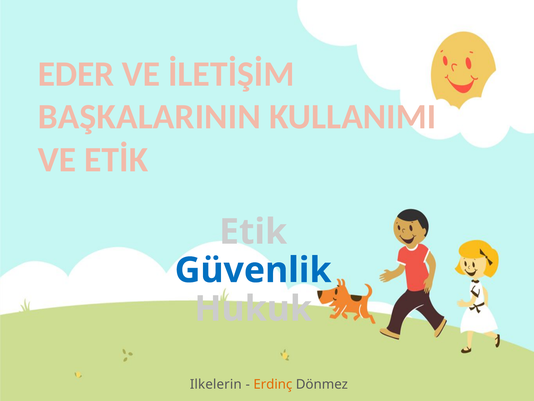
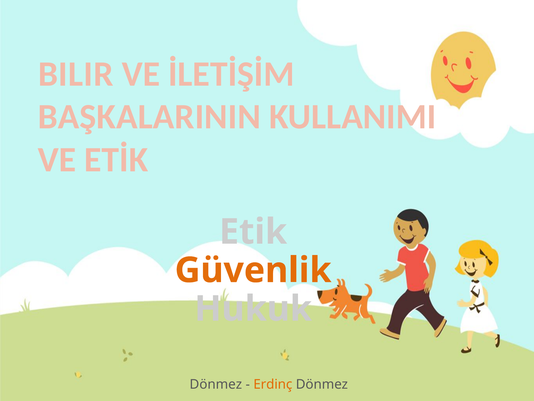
EDER: EDER -> BILIR
Güvenlik colour: blue -> orange
Ilkelerin at (216, 384): Ilkelerin -> Dönmez
